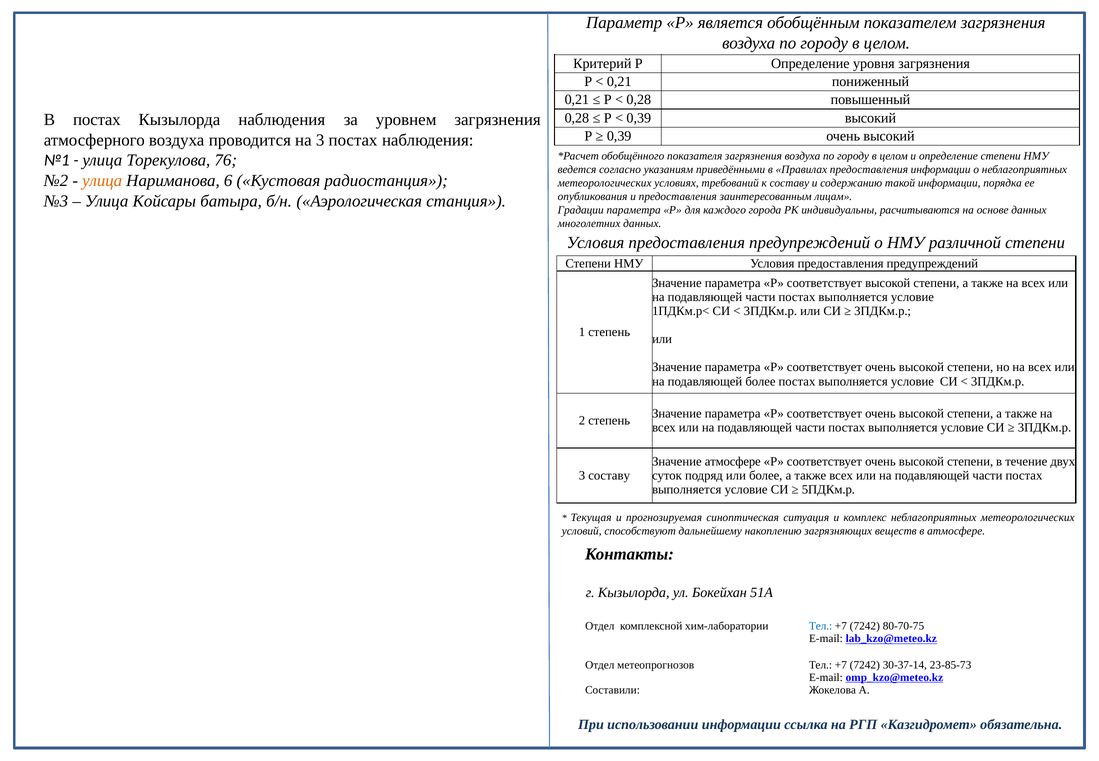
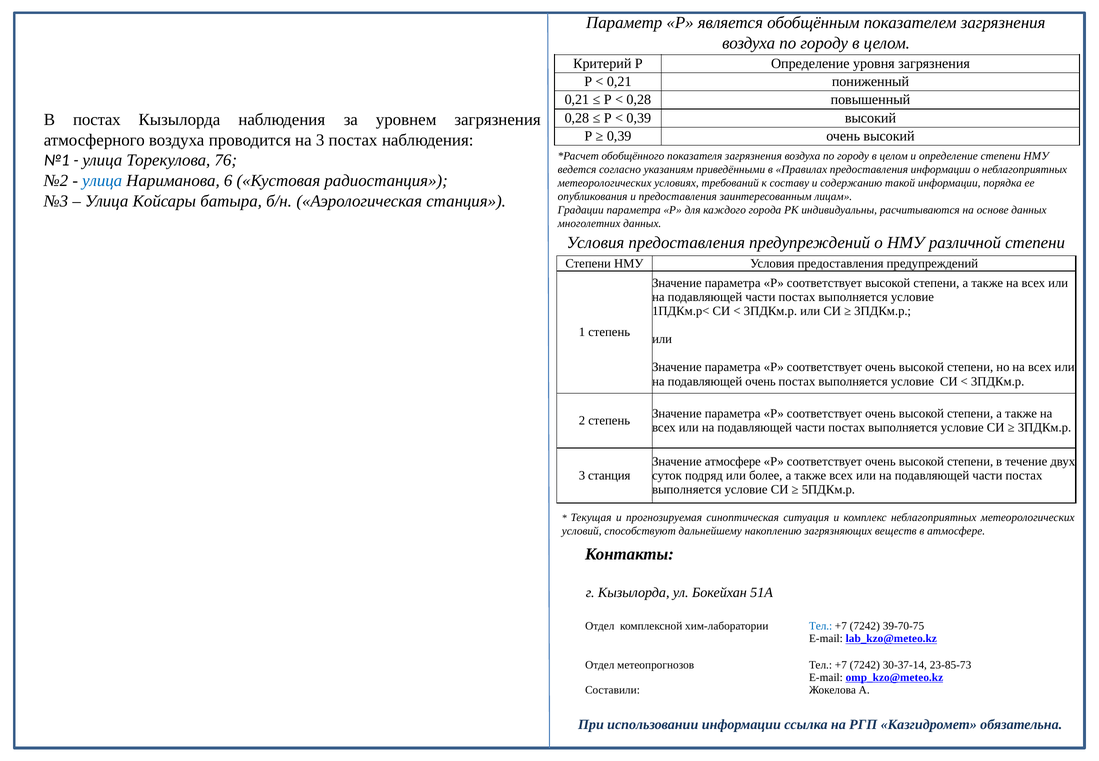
улица at (102, 181) colour: orange -> blue
подавляющей более: более -> очень
3 составу: составу -> станция
80-70-75: 80-70-75 -> 39-70-75
